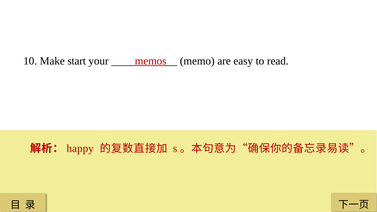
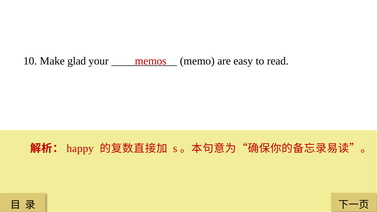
start: start -> glad
